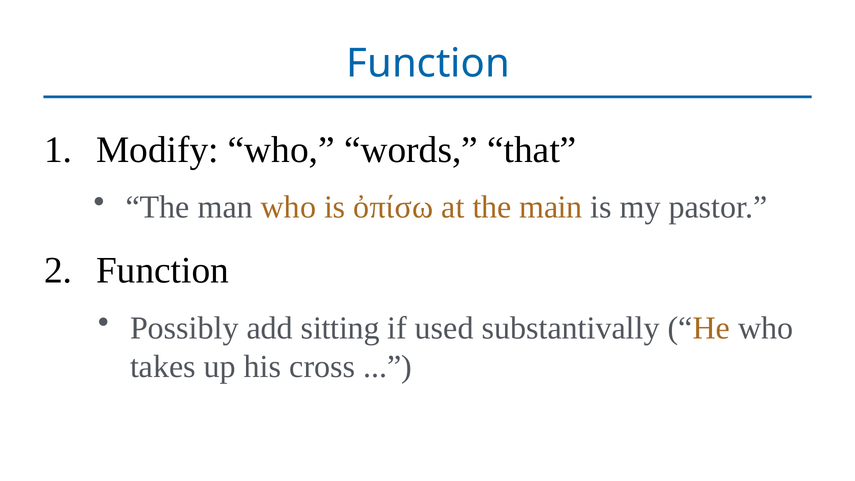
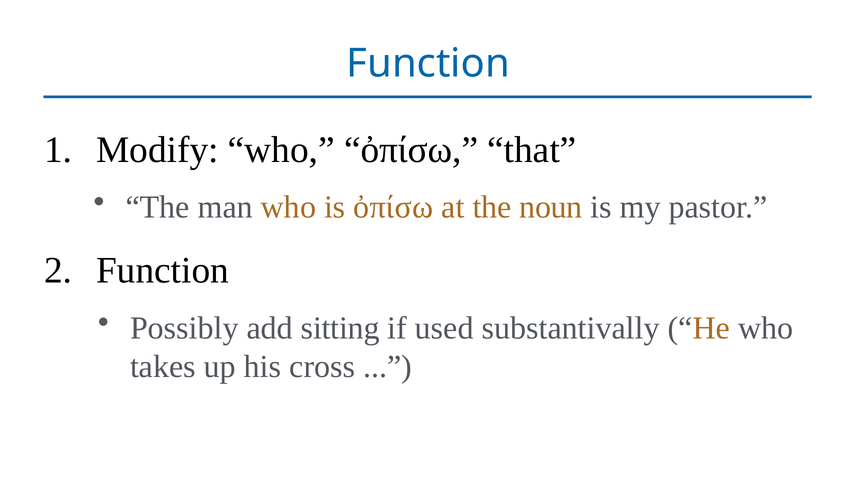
who words: words -> ὀπίσω
main: main -> noun
